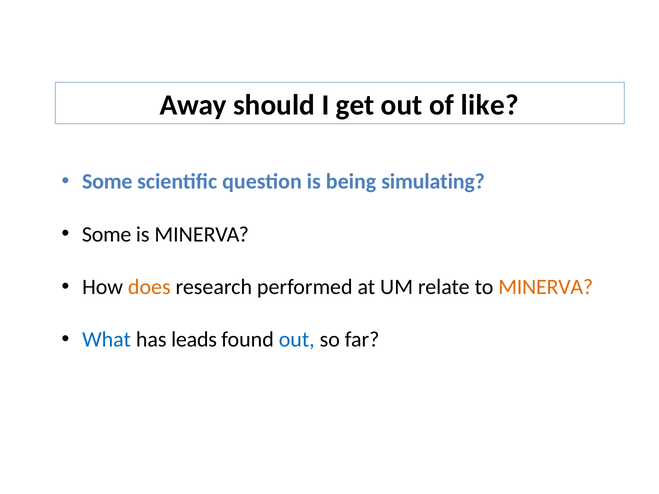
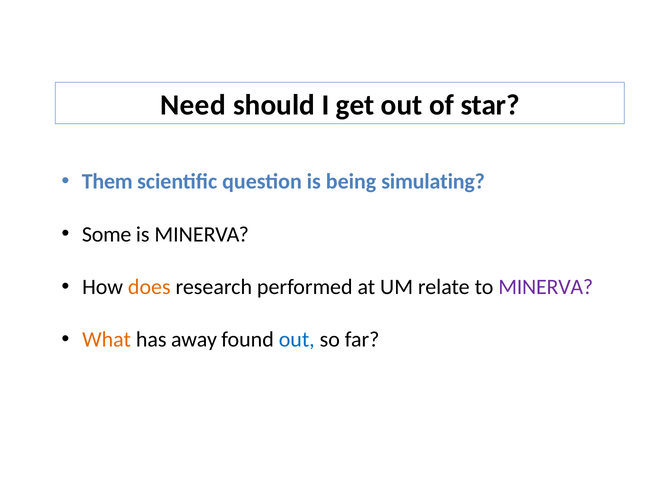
Away: Away -> Need
like: like -> star
Some at (107, 182): Some -> Them
MINERVA at (546, 287) colour: orange -> purple
What colour: blue -> orange
leads: leads -> away
